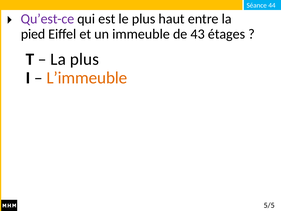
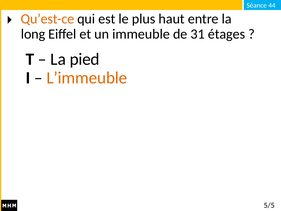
Qu’est-ce colour: purple -> orange
pied: pied -> long
43: 43 -> 31
La plus: plus -> pied
